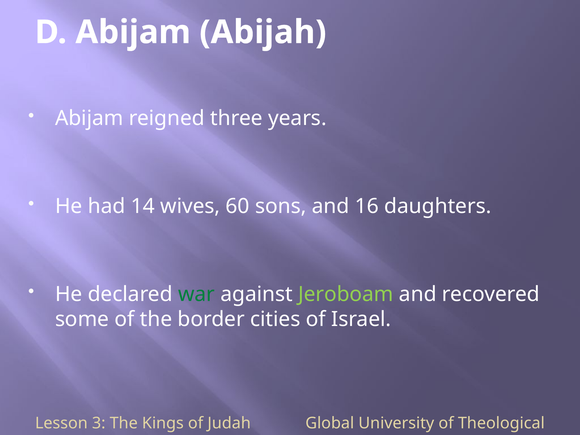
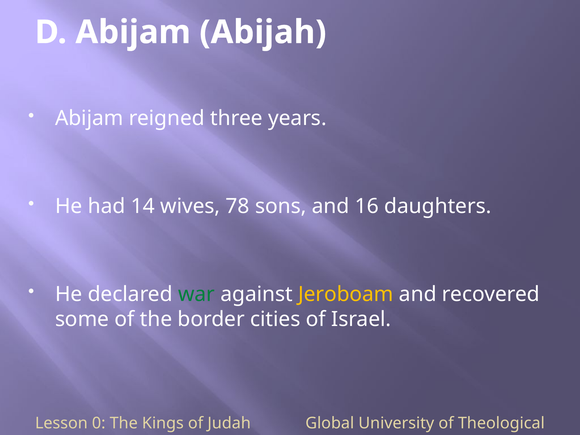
60: 60 -> 78
Jeroboam colour: light green -> yellow
3: 3 -> 0
